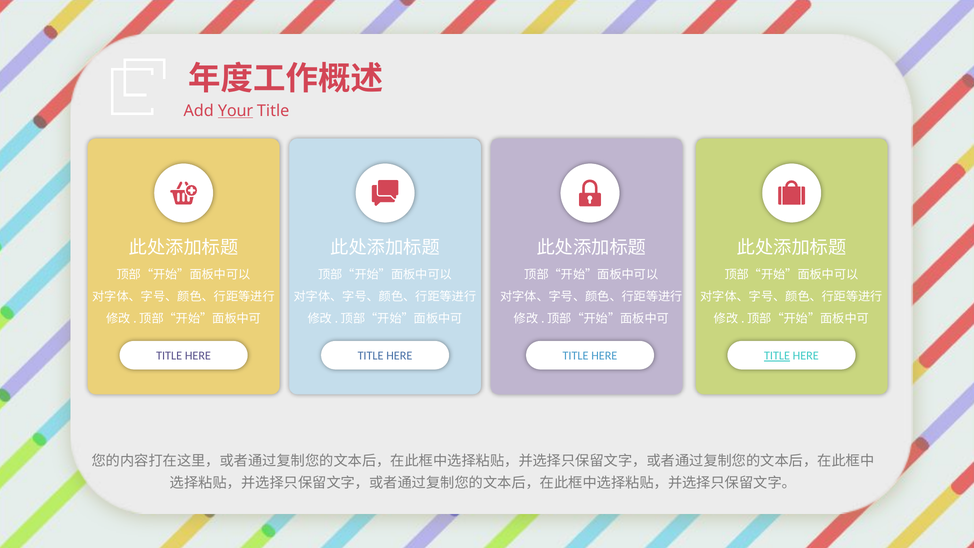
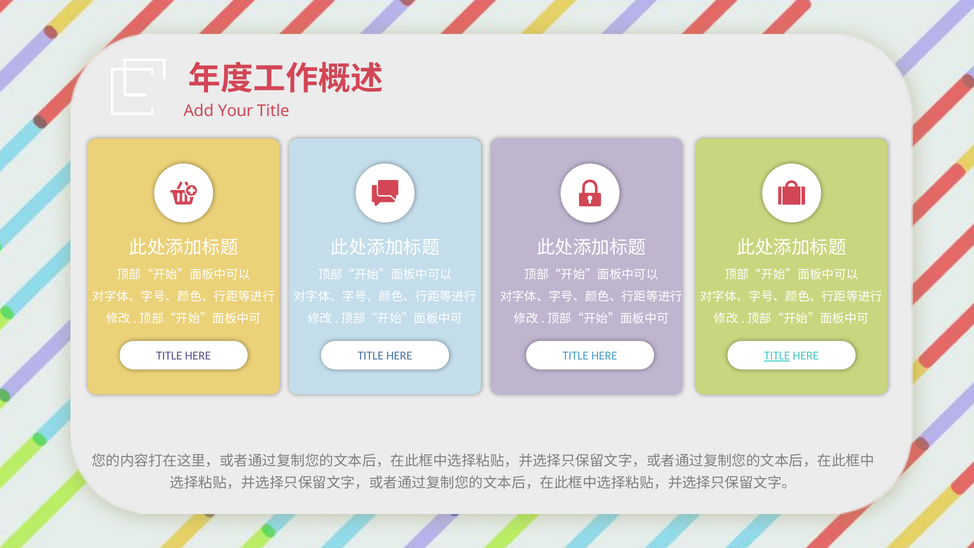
Your underline: present -> none
